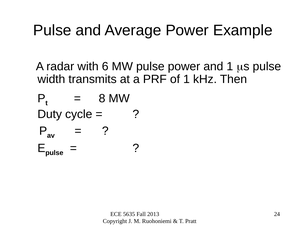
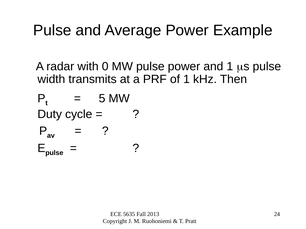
6: 6 -> 0
8: 8 -> 5
